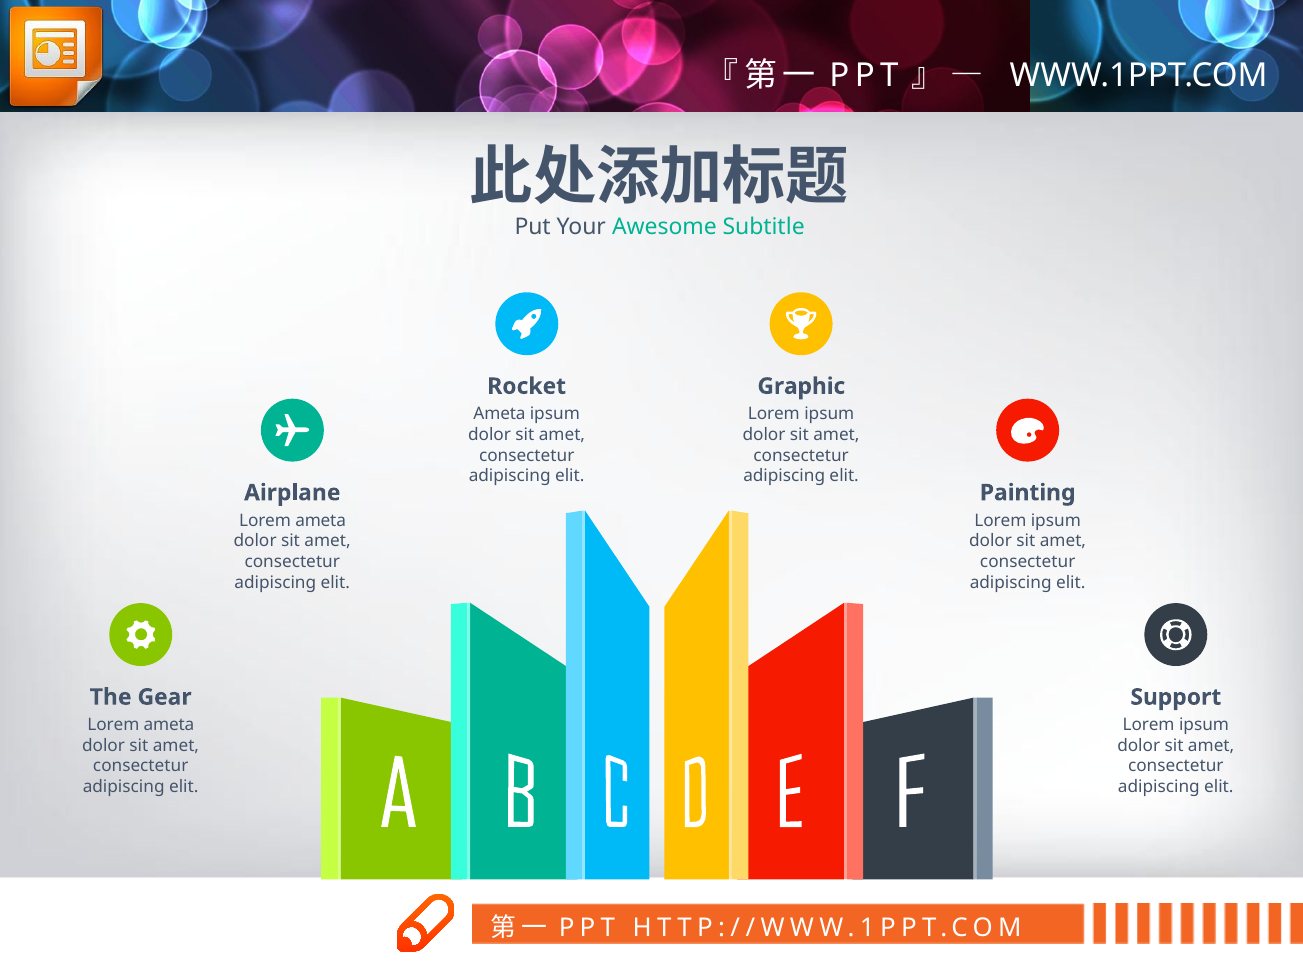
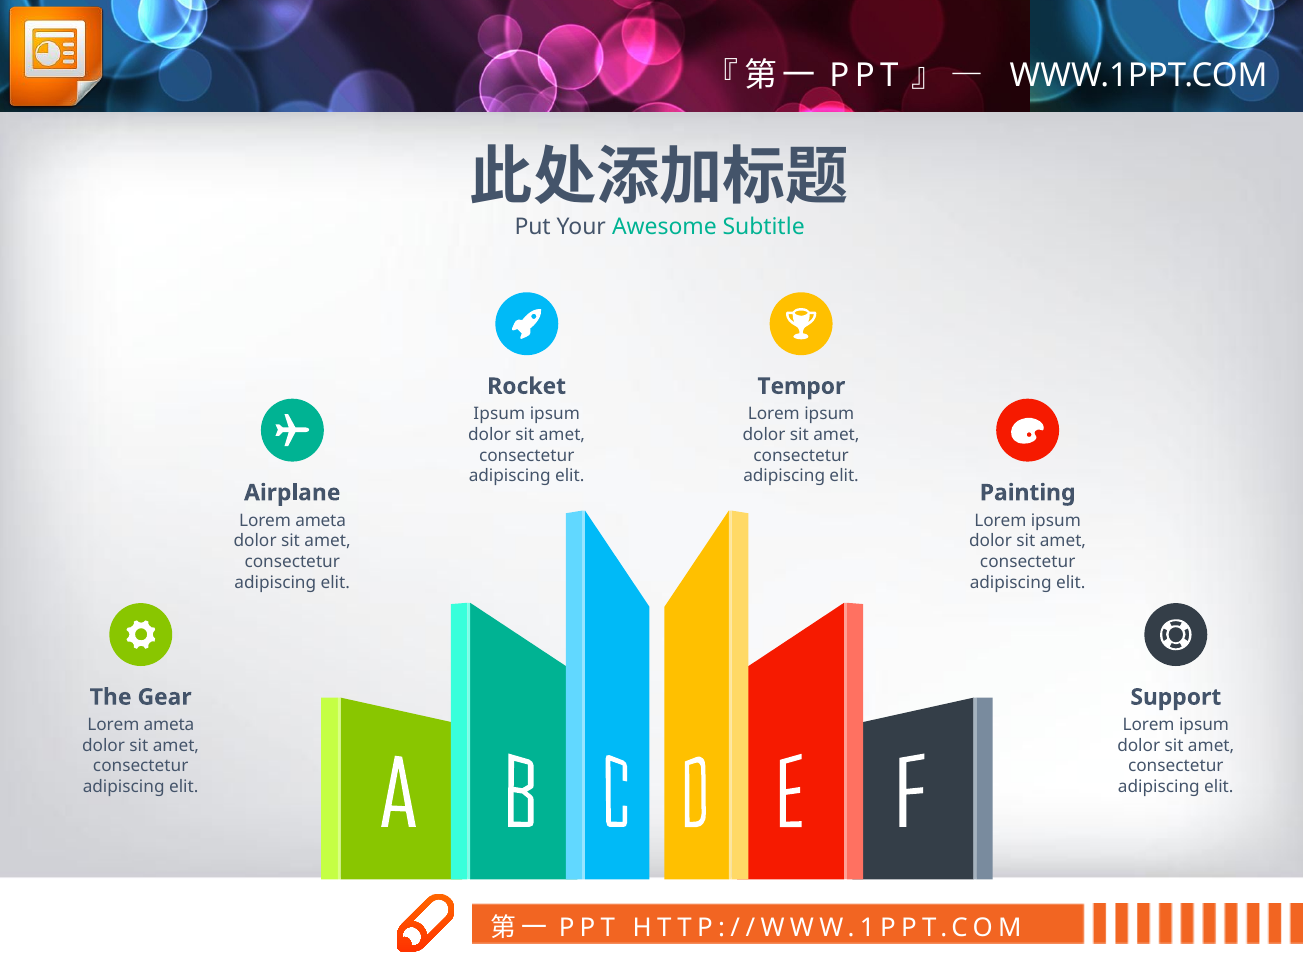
Graphic: Graphic -> Tempor
Ameta at (500, 414): Ameta -> Ipsum
